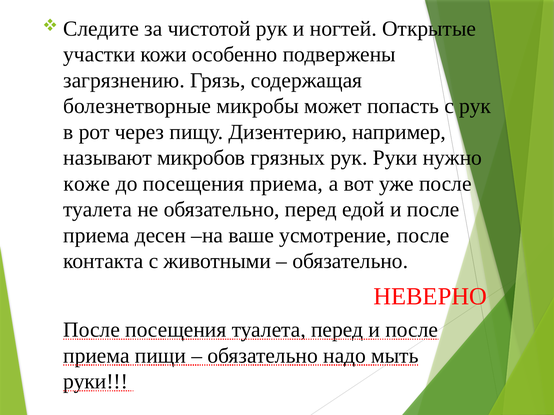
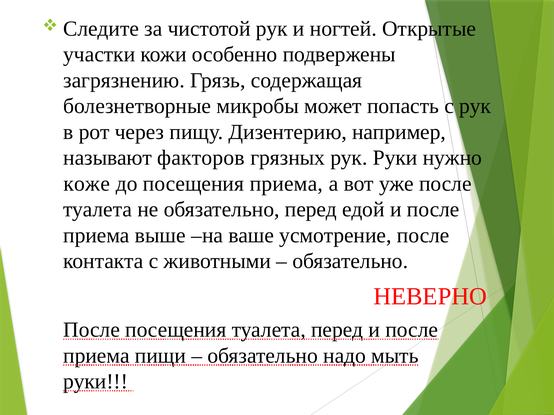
микробов: микробов -> факторов
десен: десен -> выше
